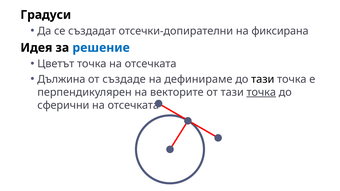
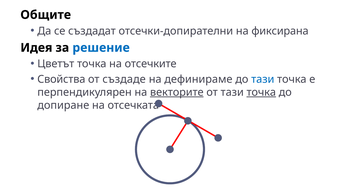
Градуси: Градуси -> Общите
точка на отсечката: отсечката -> отсечките
Дължина: Дължина -> Свойства
тази at (263, 79) colour: black -> blue
векторите underline: none -> present
сферични: сферични -> допиране
